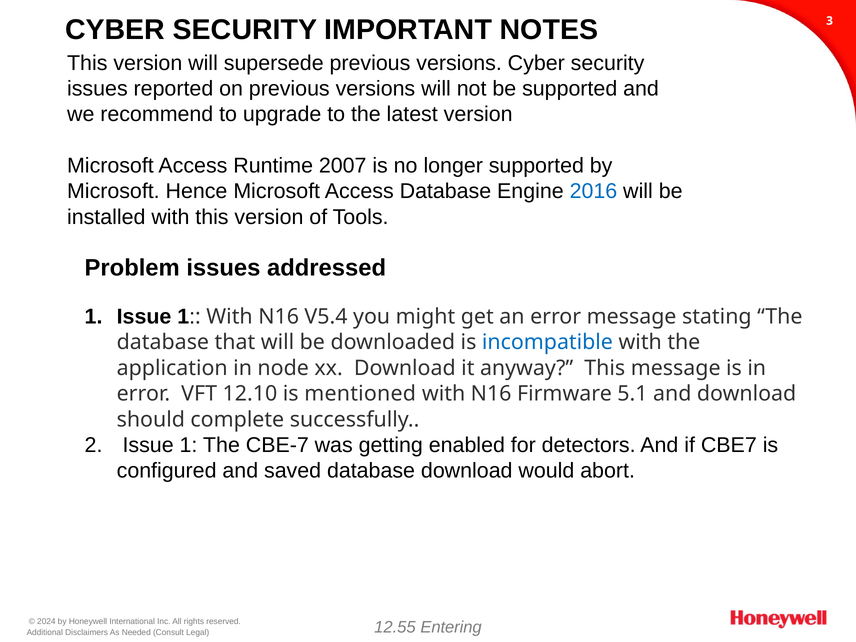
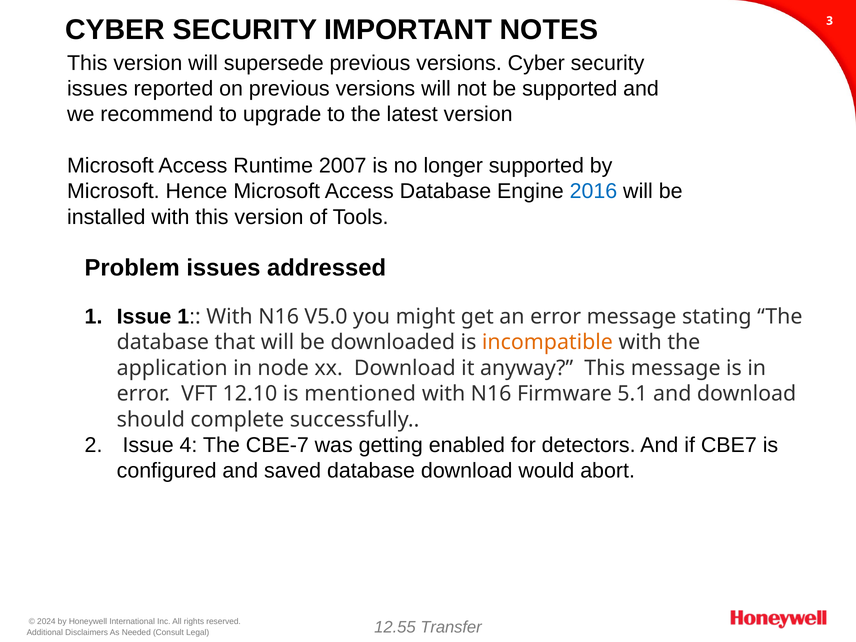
V5.4: V5.4 -> V5.0
incompatible colour: blue -> orange
2 Issue 1: 1 -> 4
Entering: Entering -> Transfer
